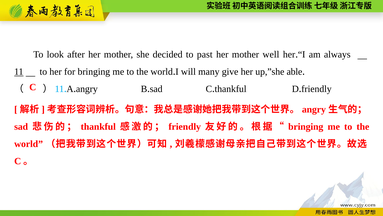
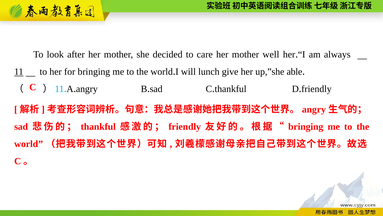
past: past -> care
many: many -> lunch
